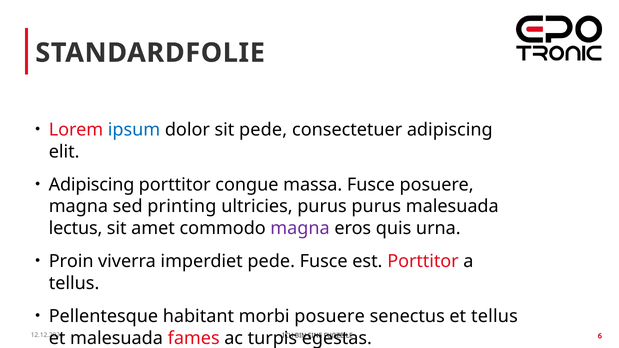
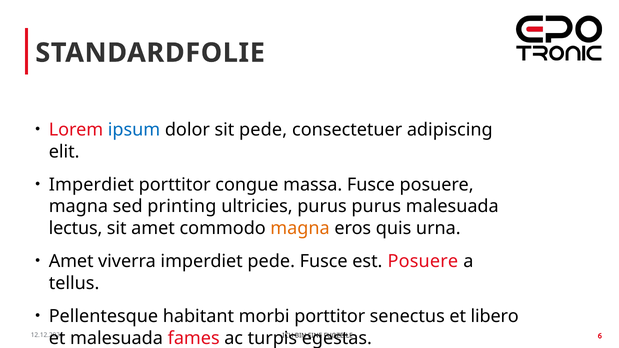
Adipiscing at (92, 185): Adipiscing -> Imperdiet
magna at (300, 228) colour: purple -> orange
Proin at (71, 262): Proin -> Amet
est Porttitor: Porttitor -> Posuere
morbi posuere: posuere -> porttitor
et tellus: tellus -> libero
